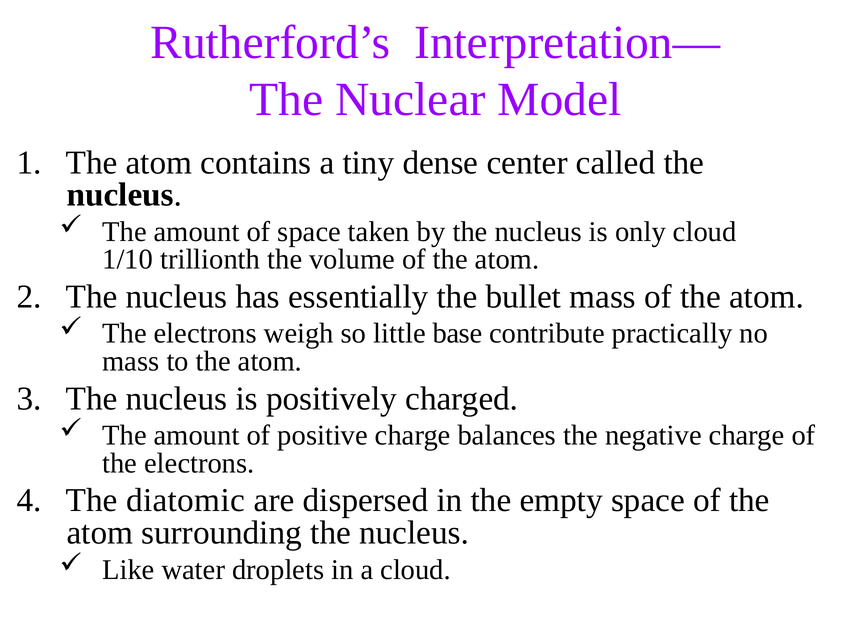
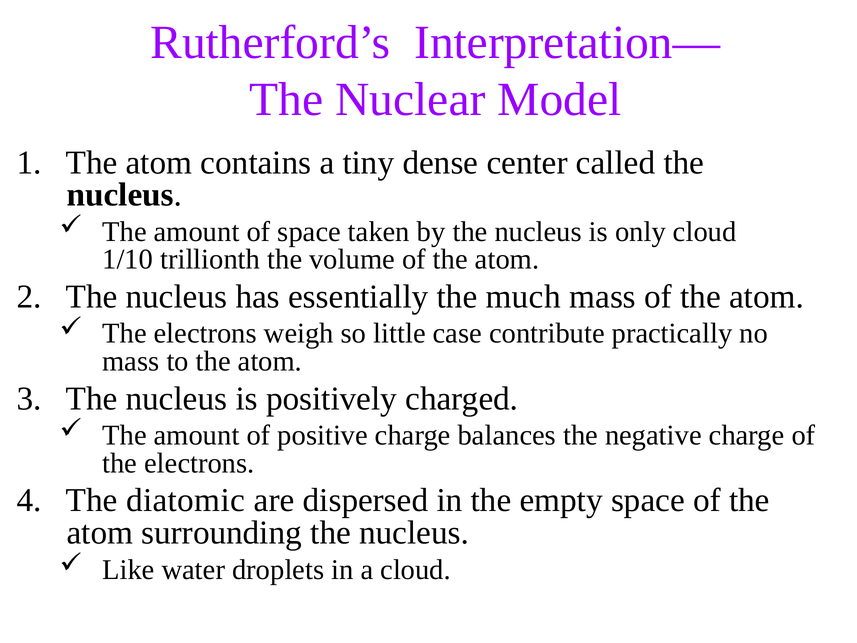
bullet: bullet -> much
base: base -> case
